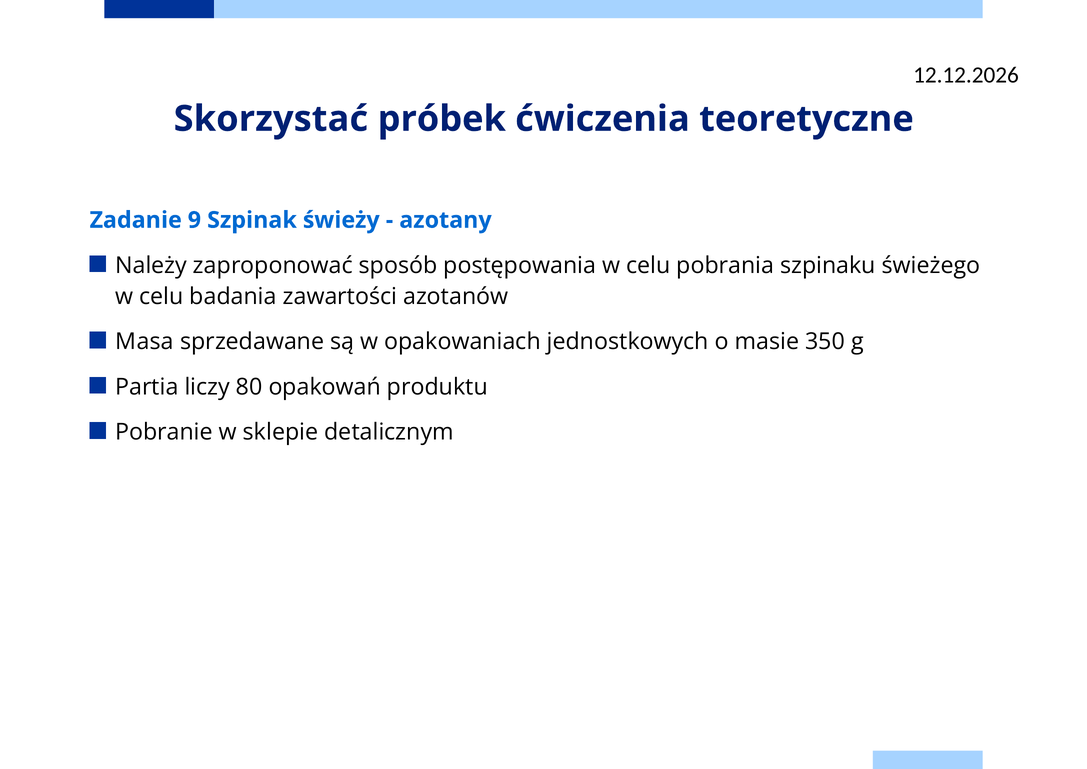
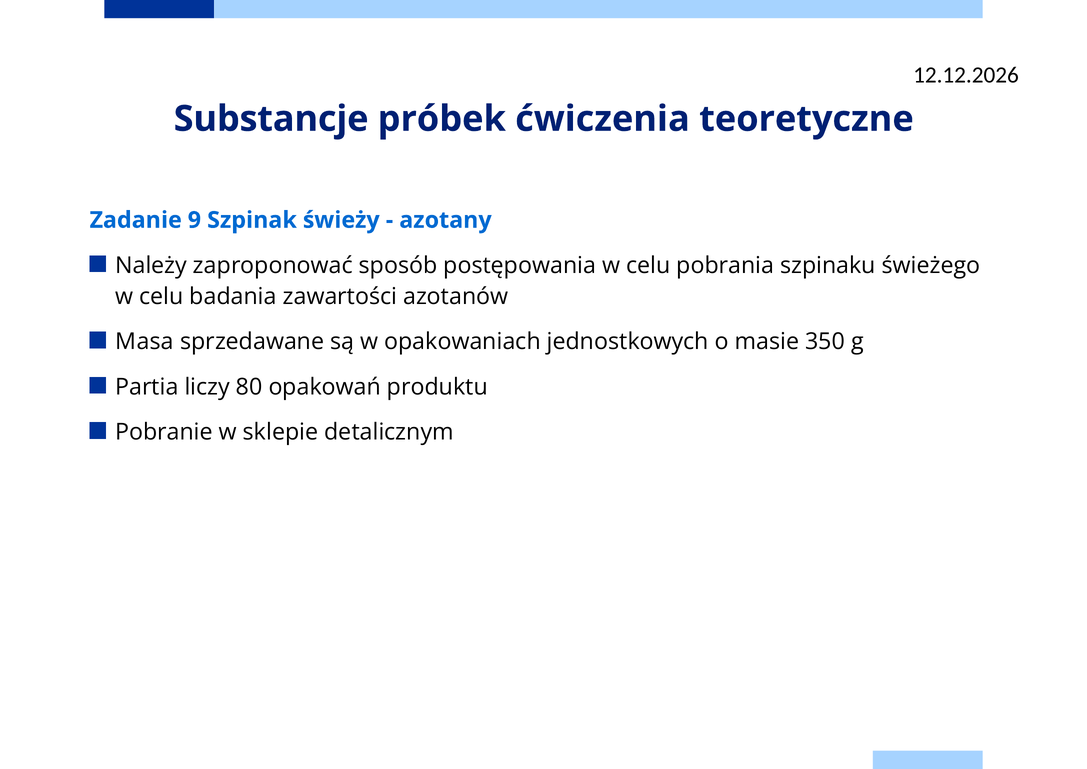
Skorzystać: Skorzystać -> Substancje
